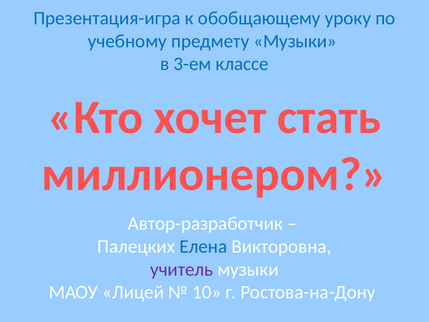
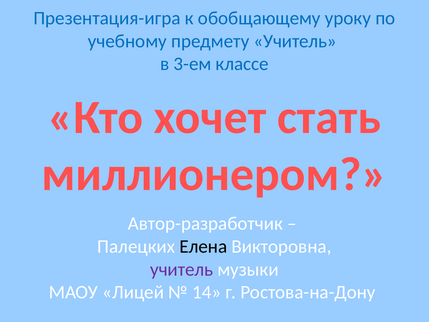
предмету Музыки: Музыки -> Учитель
Елена colour: blue -> black
10: 10 -> 14
